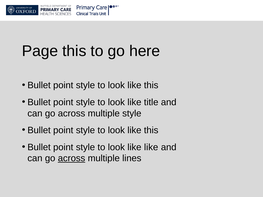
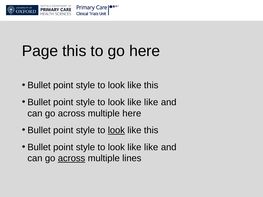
title at (151, 102): title -> like
multiple style: style -> here
look at (116, 130) underline: none -> present
